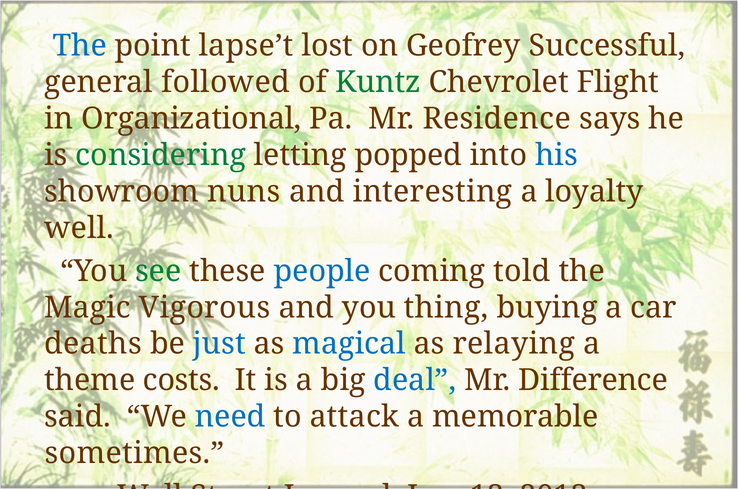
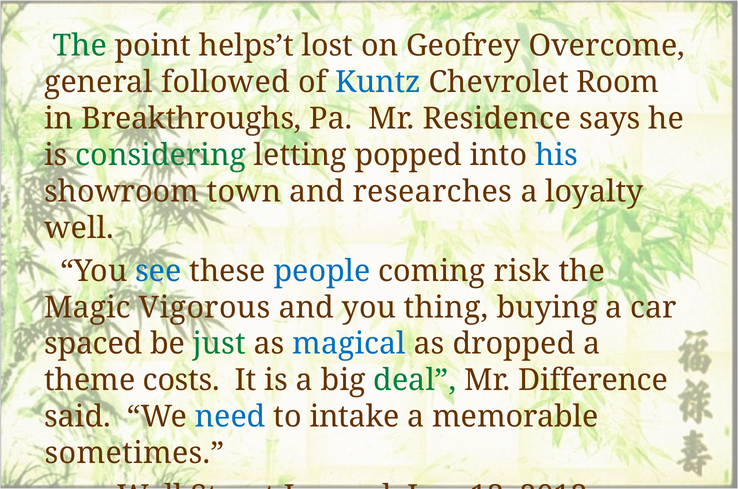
The at (80, 46) colour: blue -> green
lapse’t: lapse’t -> helps’t
Successful: Successful -> Overcome
Kuntz colour: green -> blue
Flight: Flight -> Room
Organizational: Organizational -> Breakthroughs
nuns: nuns -> town
interesting: interesting -> researches
see colour: green -> blue
told: told -> risk
deaths: deaths -> spaced
just colour: blue -> green
relaying: relaying -> dropped
deal colour: blue -> green
attack: attack -> intake
